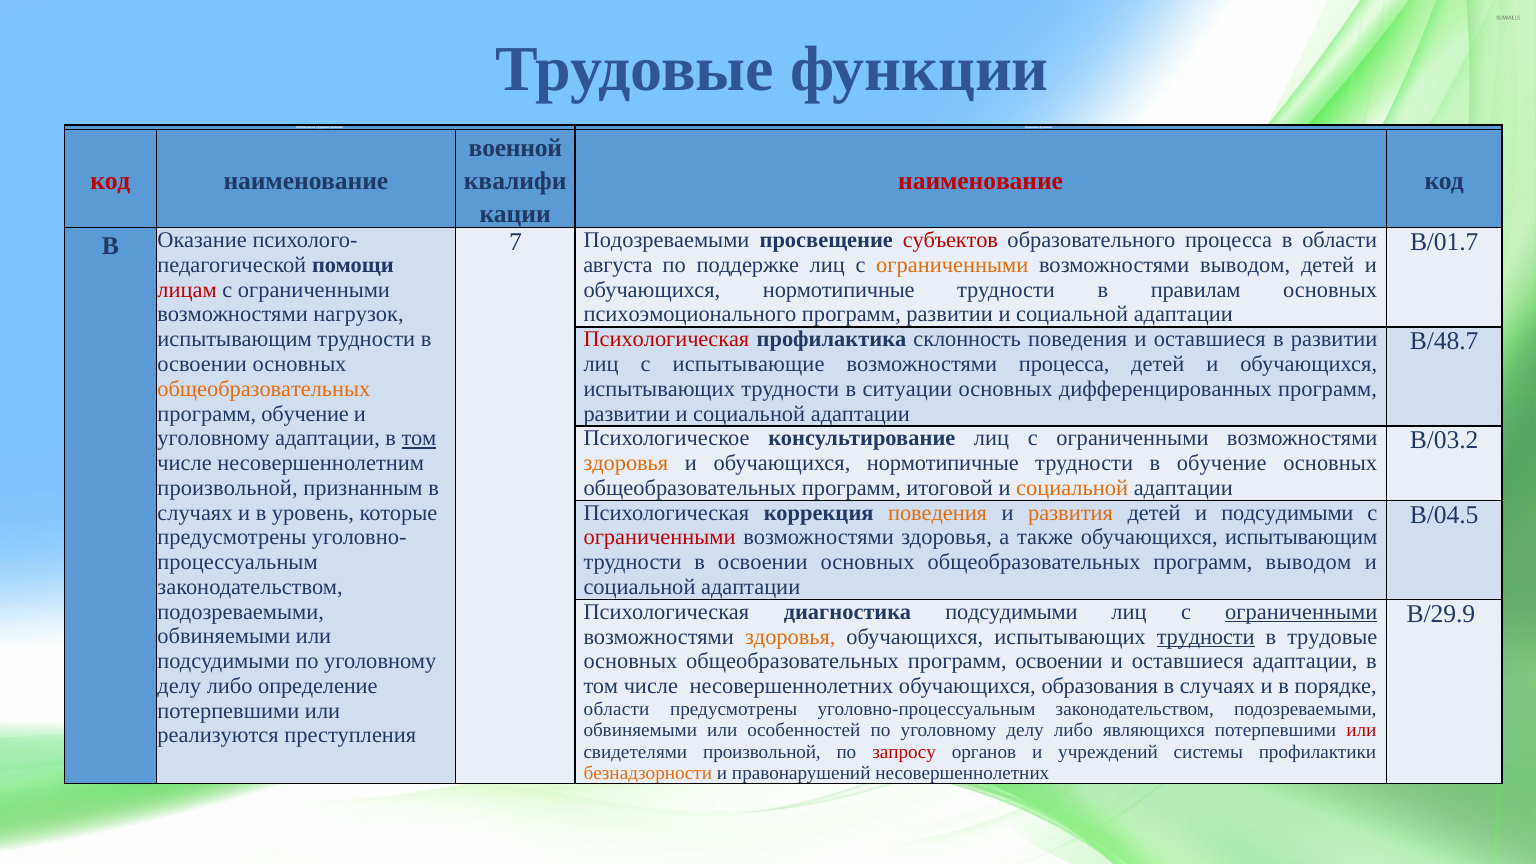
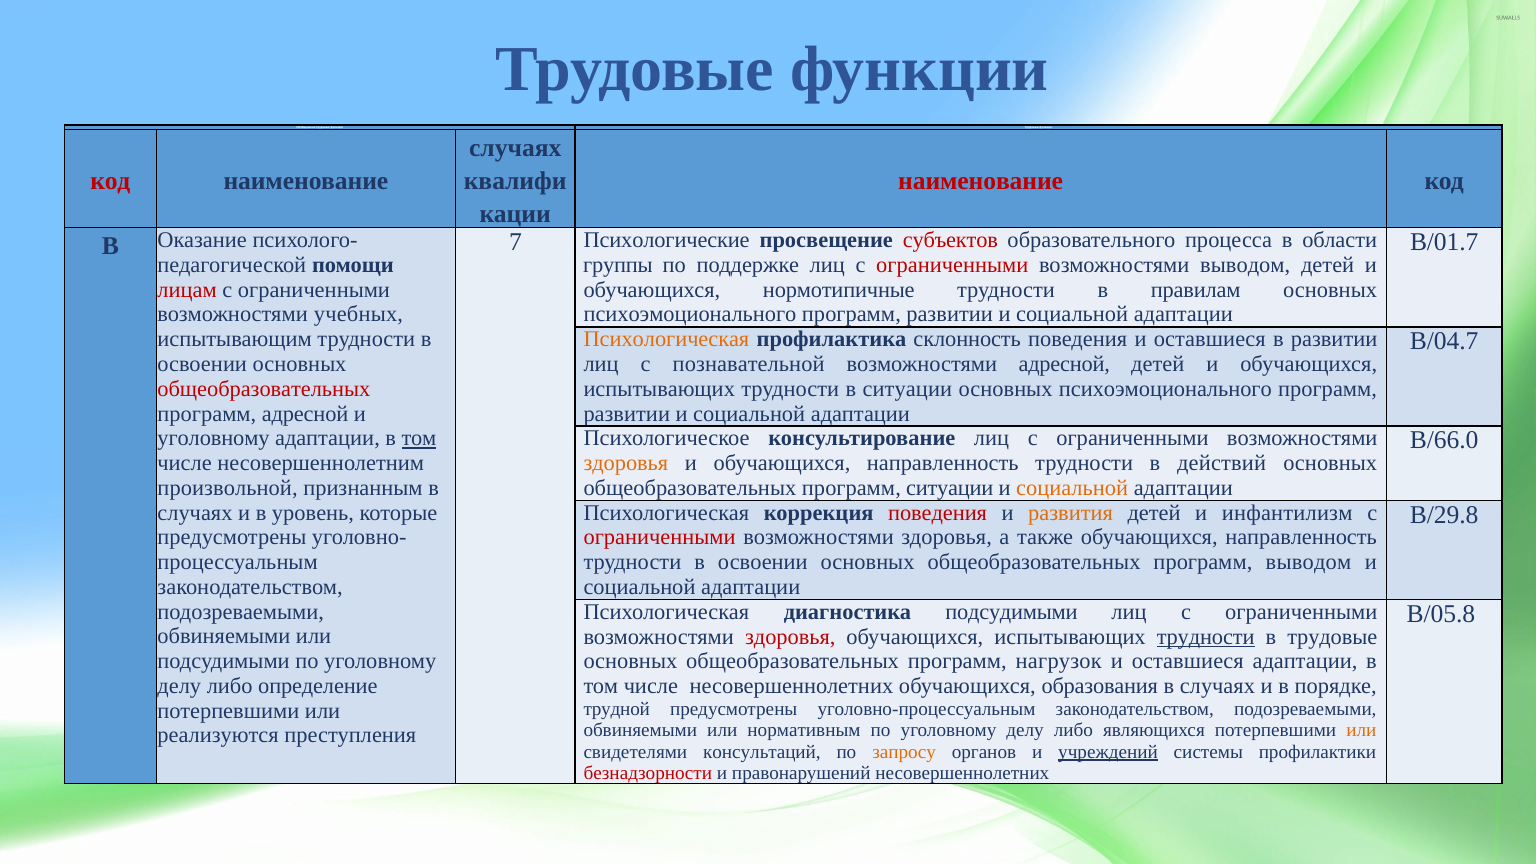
военной at (515, 148): военной -> случаях
7 Подозреваемыми: Подозреваемыми -> Психологические
августа: августа -> группы
ограниченными at (952, 265) colour: orange -> red
нагрузок: нагрузок -> учебных
Психологическая at (666, 339) colour: red -> orange
В/48.7: В/48.7 -> В/04.7
испытывающие: испытывающие -> познавательной
возможностями процесса: процесса -> адресной
общеобразовательных at (264, 389) colour: orange -> red
дифференцированных at (1165, 389): дифференцированных -> психоэмоционального
программ обучение: обучение -> адресной
В/03.2: В/03.2 -> В/66.0
нормотипичные at (943, 463): нормотипичные -> направленность
в обучение: обучение -> действий
программ итоговой: итоговой -> ситуации
поведения at (938, 513) colour: orange -> red
и подсудимыми: подсудимыми -> инфантилизм
В/04.5: В/04.5 -> В/29.8
также обучающихся испытывающим: испытывающим -> направленность
ограниченными at (1301, 612) underline: present -> none
В/29.9: В/29.9 -> В/05.8
здоровья at (790, 637) colour: orange -> red
программ освоении: освоении -> нагрузок
области at (617, 709): области -> трудной
особенностей: особенностей -> нормативным
или at (1361, 730) colour: red -> orange
свидетелями произвольной: произвольной -> консультаций
запросу colour: red -> orange
учреждений underline: none -> present
безнадзорности colour: orange -> red
